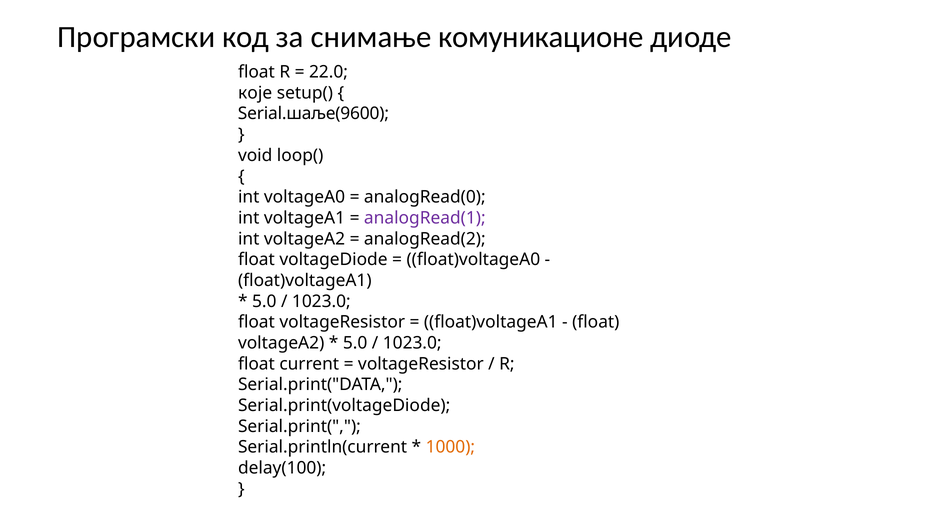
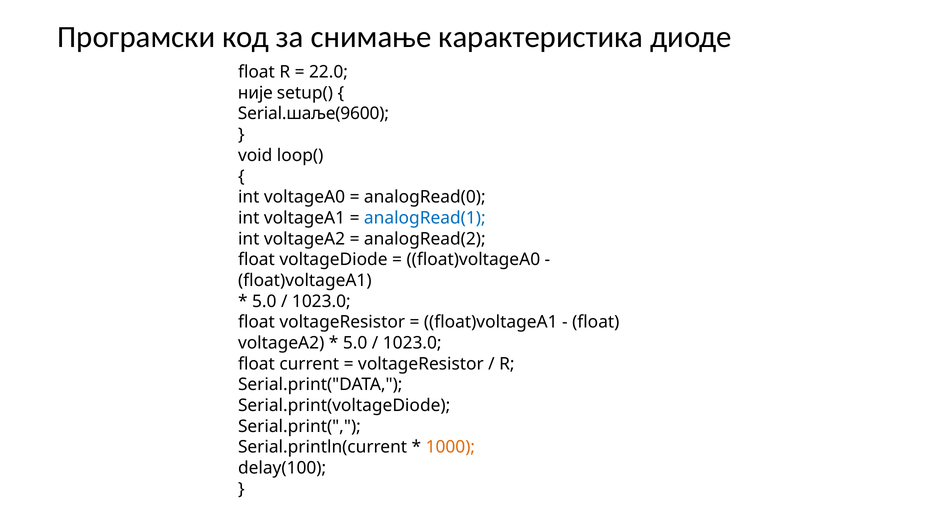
комуникационе: комуникационе -> карактеристика
које: које -> није
analogRead(1 colour: purple -> blue
